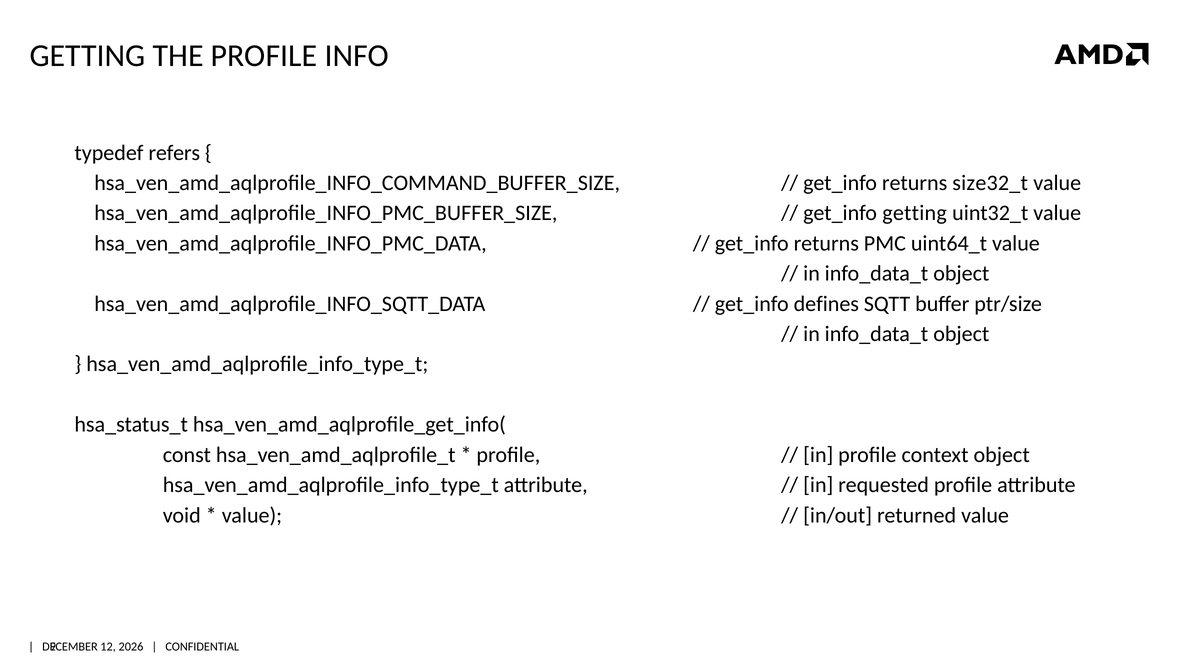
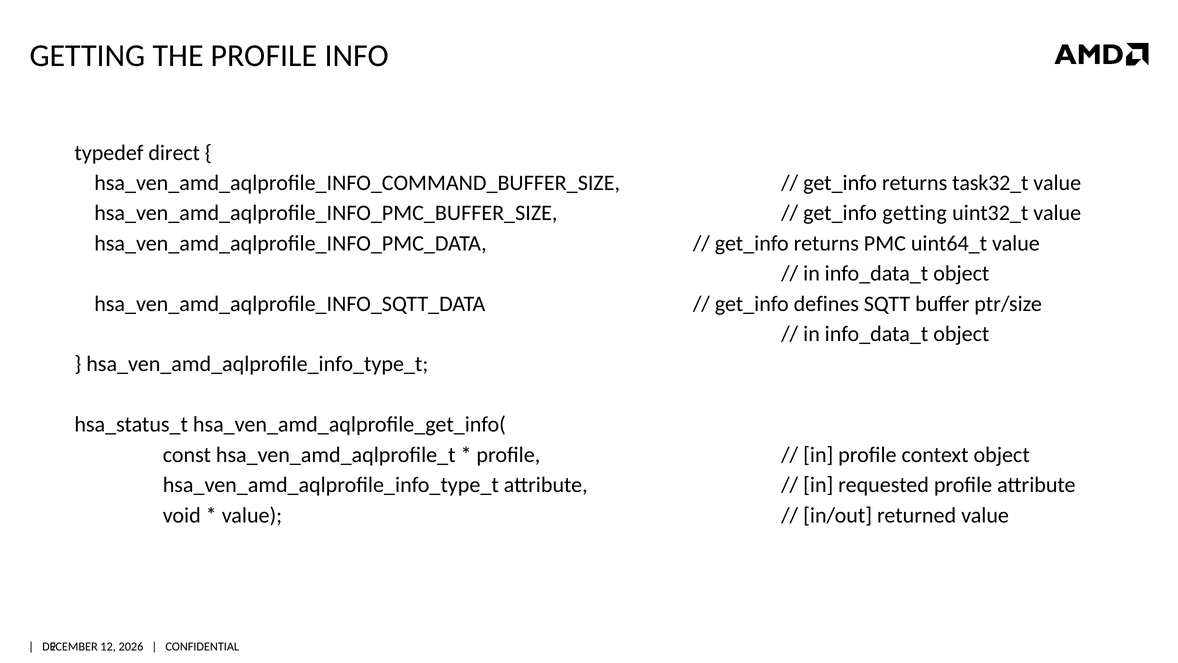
refers: refers -> direct
size32_t: size32_t -> task32_t
